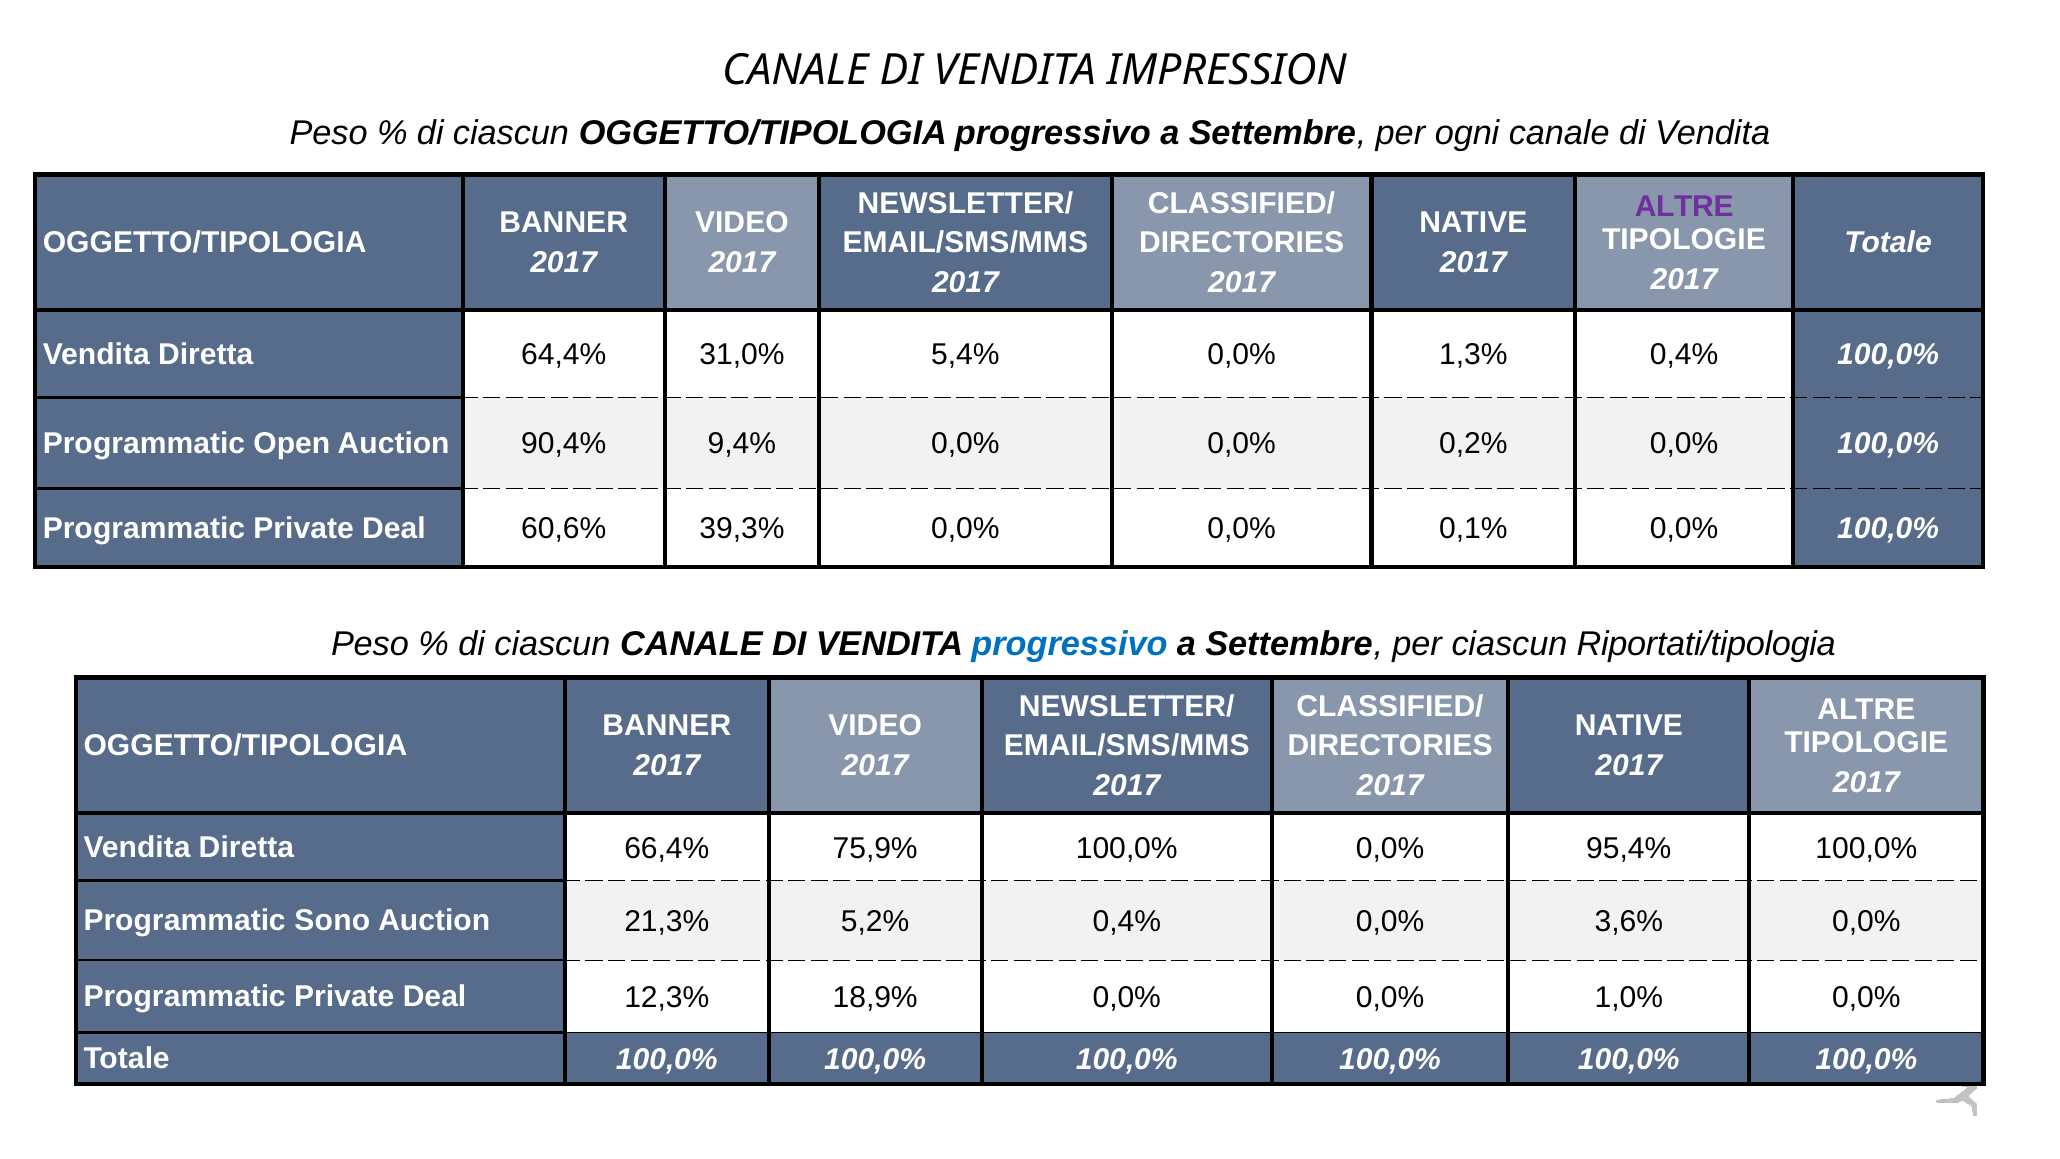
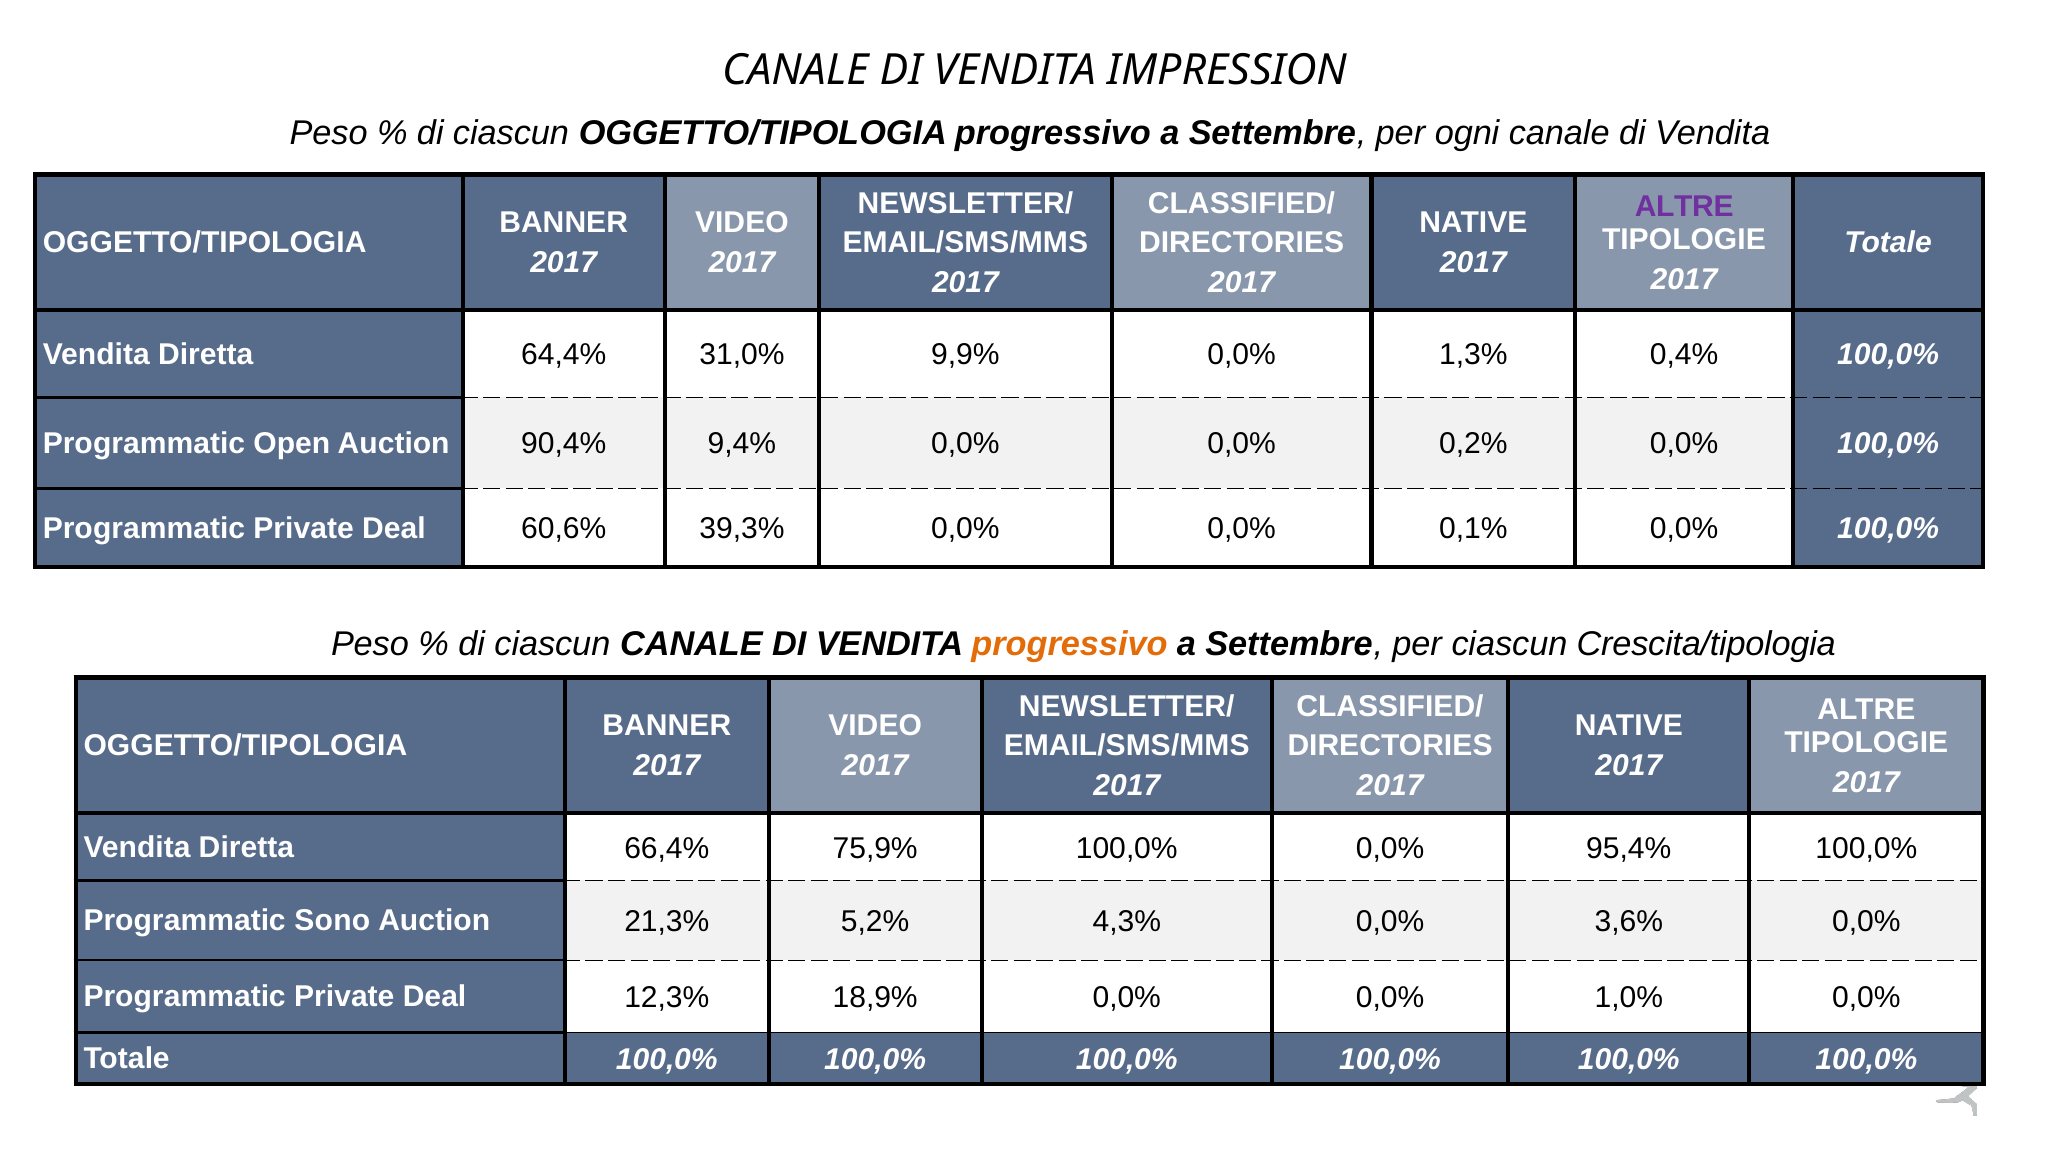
5,4%: 5,4% -> 9,9%
progressivo at (1069, 644) colour: blue -> orange
Riportati/tipologia: Riportati/tipologia -> Crescita/tipologia
5,2% 0,4%: 0,4% -> 4,3%
